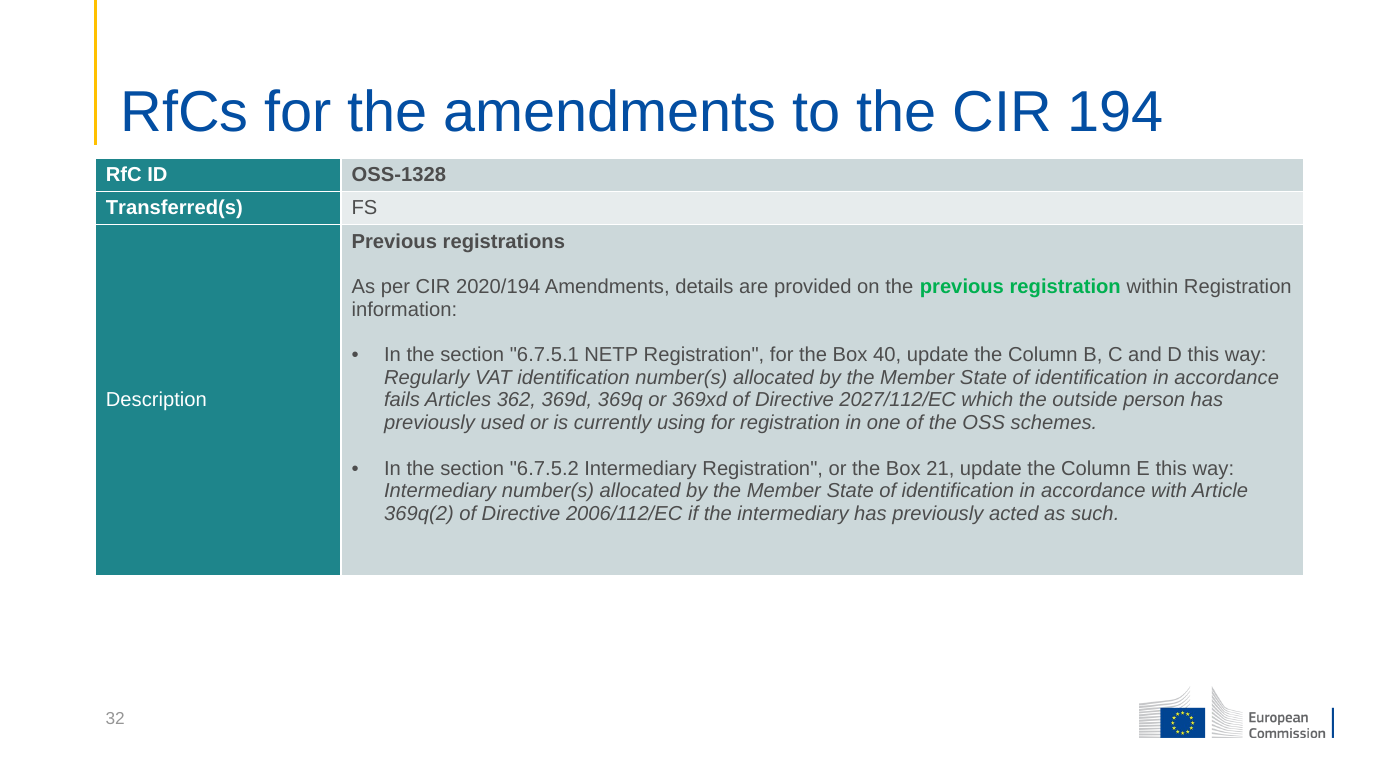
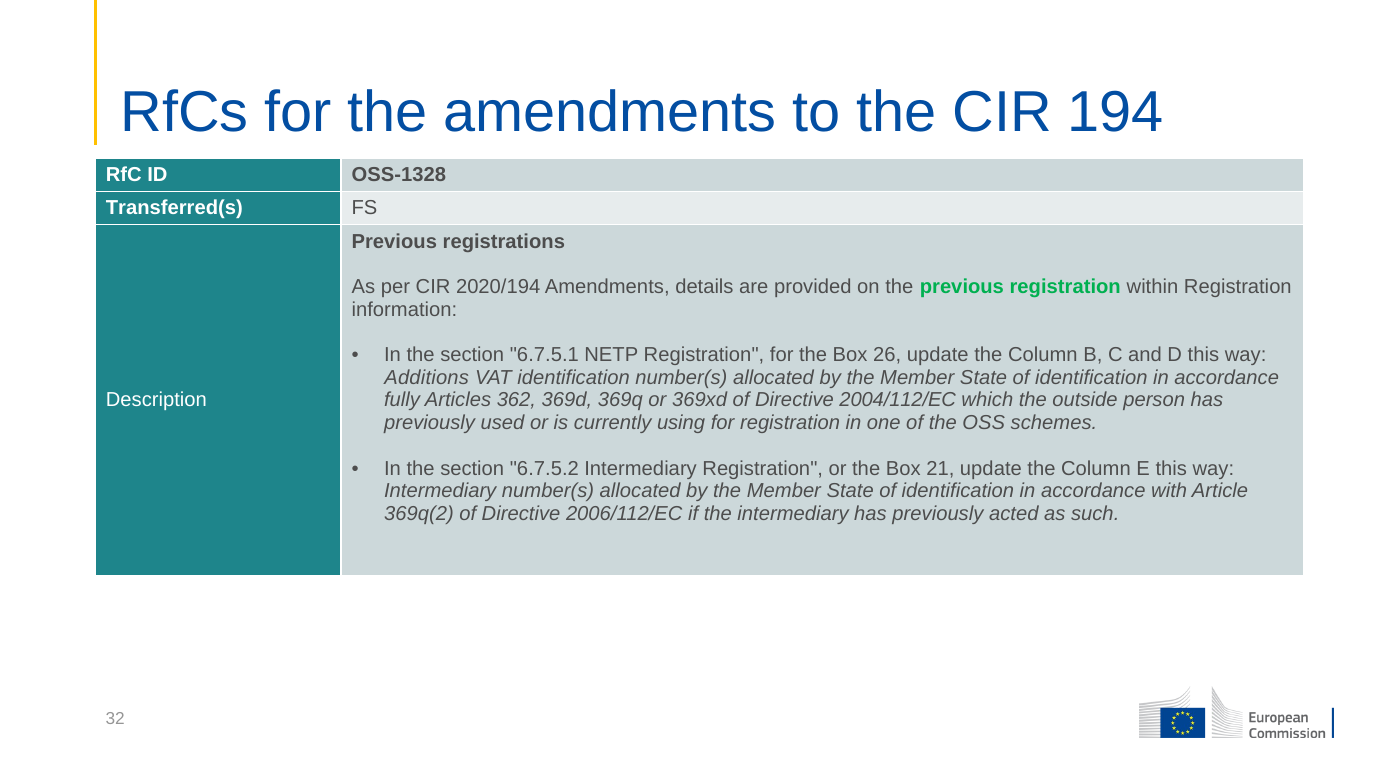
40: 40 -> 26
Regularly: Regularly -> Additions
fails: fails -> fully
2027/112/EC: 2027/112/EC -> 2004/112/EC
